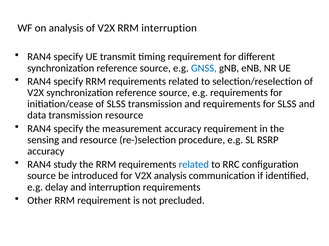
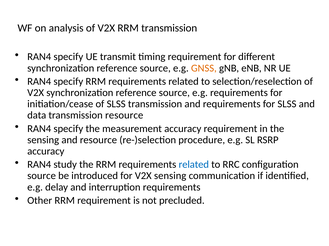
RRM interruption: interruption -> transmission
GNSS colour: blue -> orange
V2X analysis: analysis -> sensing
